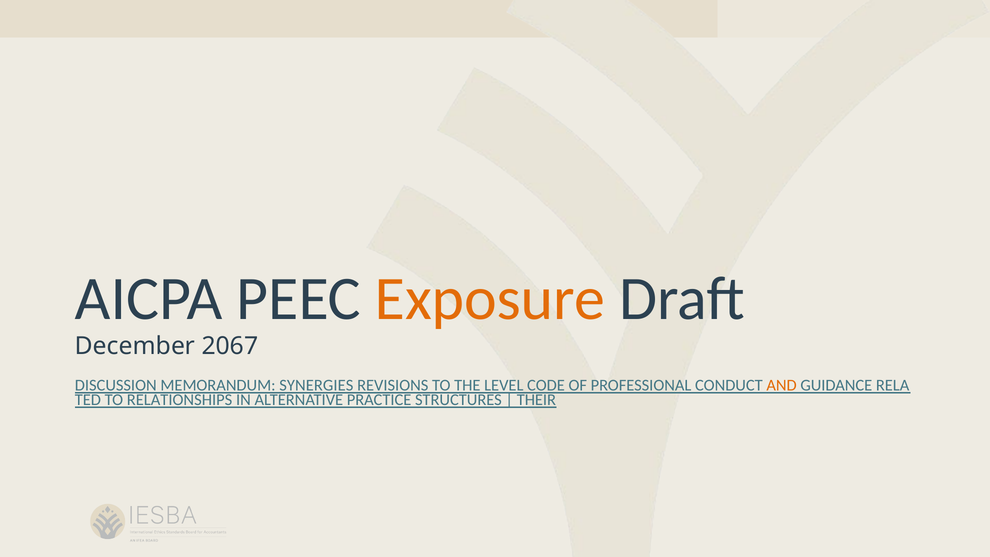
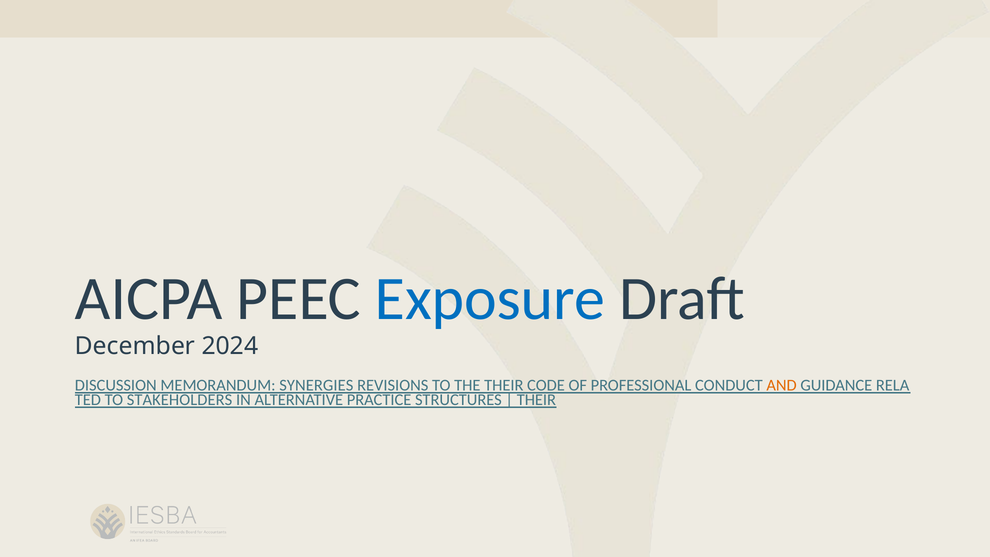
Exposure colour: orange -> blue
2067: 2067 -> 2024
THE LEVEL: LEVEL -> THEIR
RELATIONSHIPS: RELATIONSHIPS -> STAKEHOLDERS
